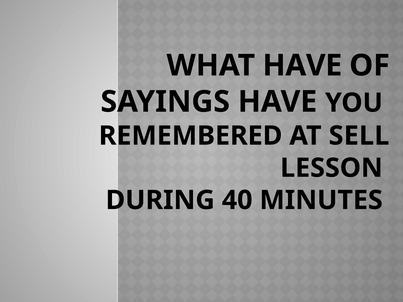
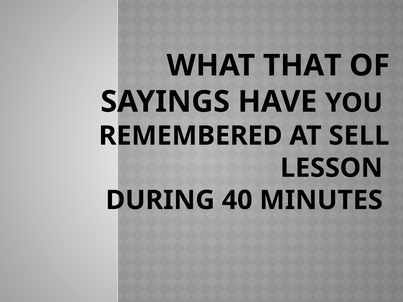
WHAT HAVE: HAVE -> THAT
